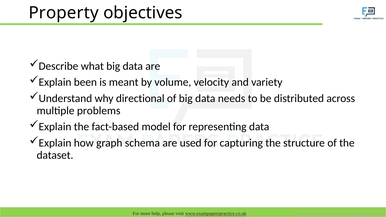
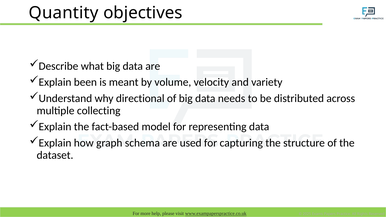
Property: Property -> Quantity
problems: problems -> collecting
